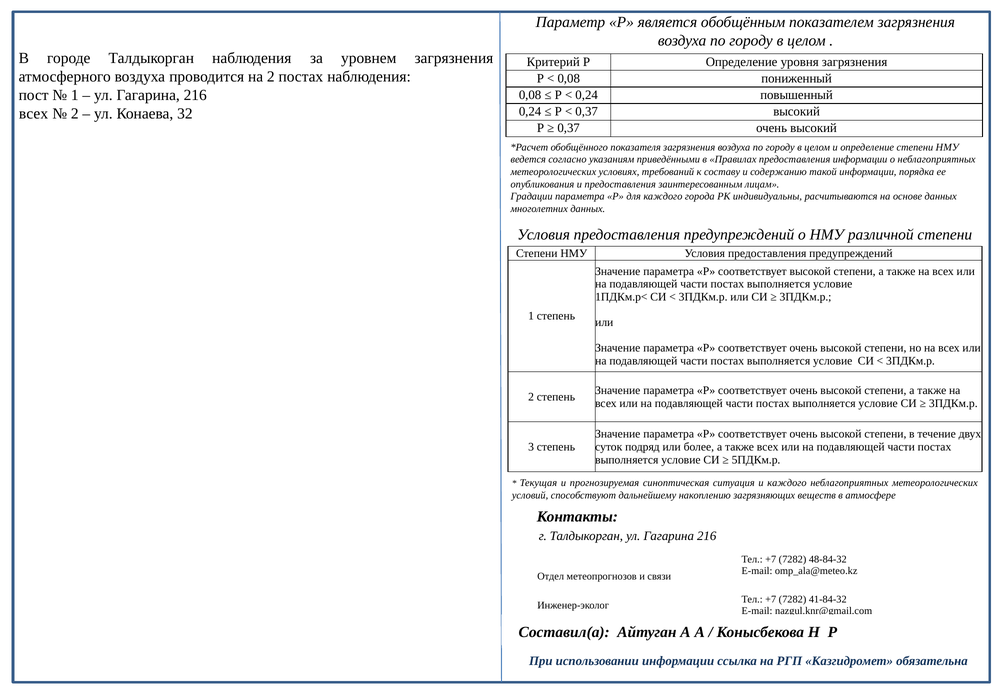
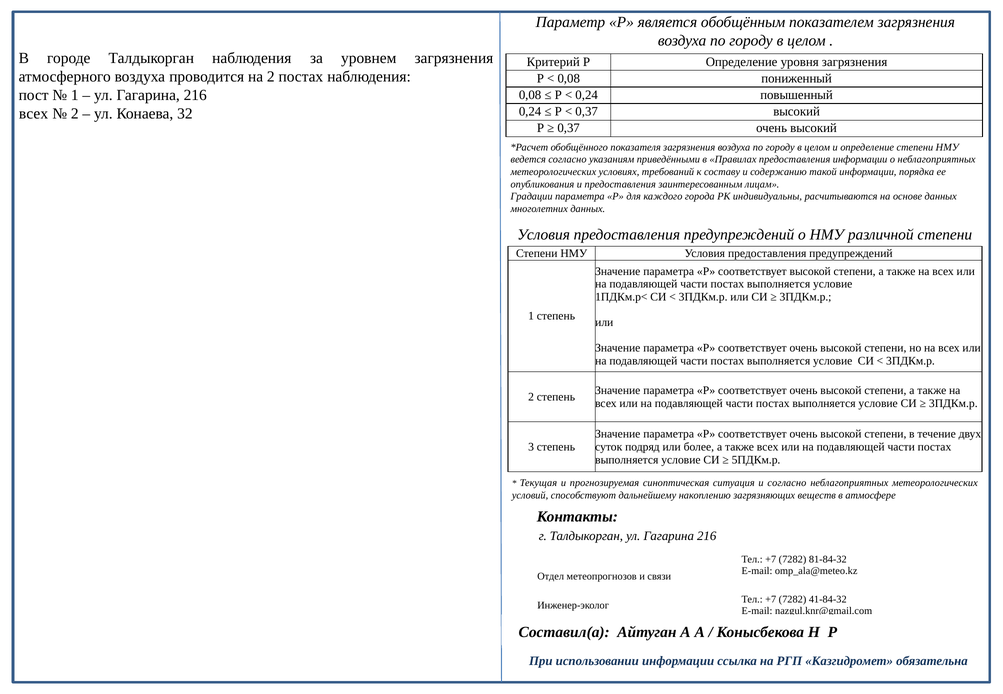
и каждого: каждого -> согласно
48-84-32: 48-84-32 -> 81-84-32
